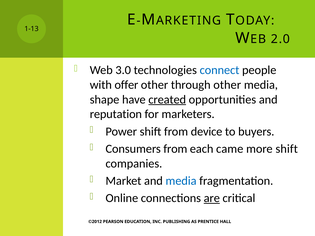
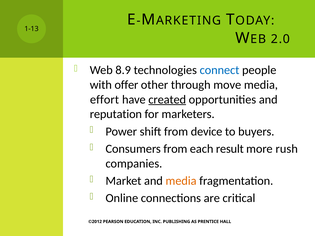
3.0: 3.0 -> 8.9
through other: other -> move
shape: shape -> effort
came: came -> result
more shift: shift -> rush
media at (181, 181) colour: blue -> orange
are underline: present -> none
